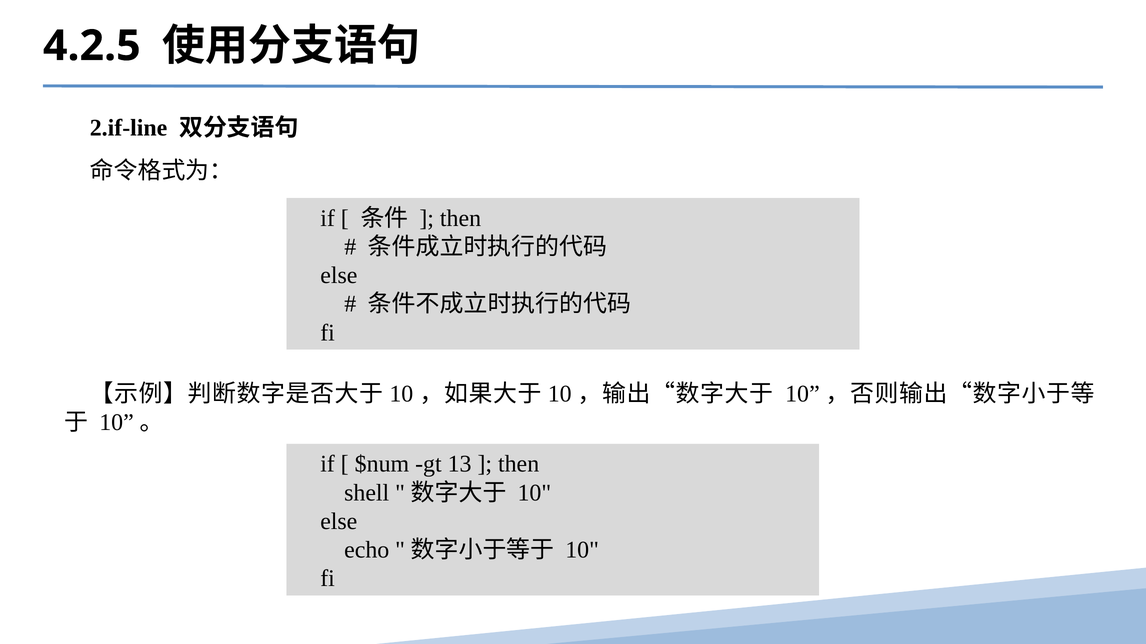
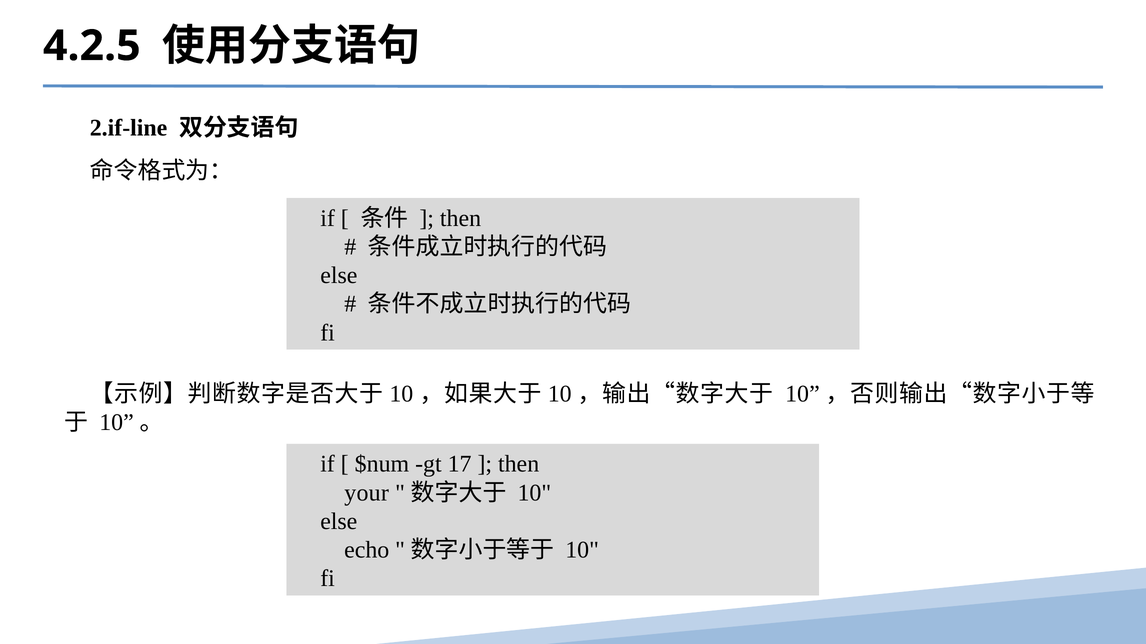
13: 13 -> 17
shell: shell -> your
